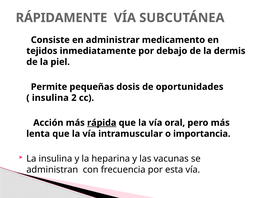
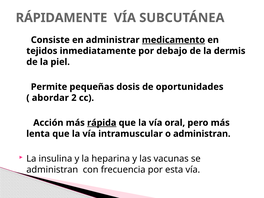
medicamento underline: none -> present
insulina at (50, 98): insulina -> abordar
o importancia: importancia -> administran
